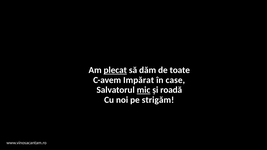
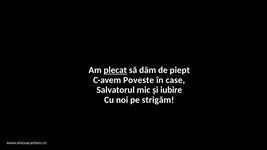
toate: toate -> piept
Impărat: Impărat -> Poveste
mic underline: present -> none
roadă: roadă -> iubire
